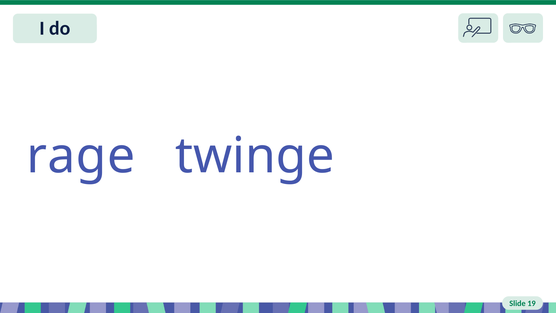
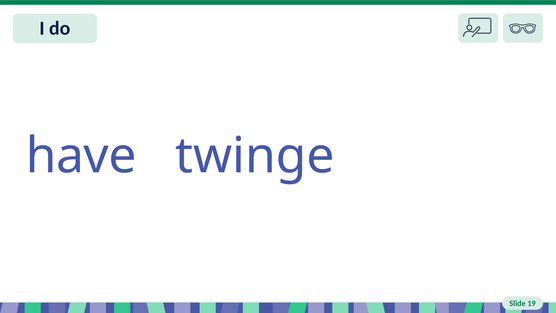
rage: rage -> have
